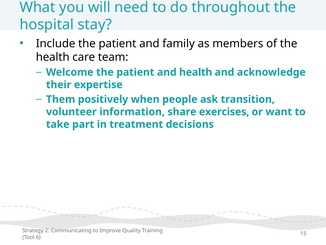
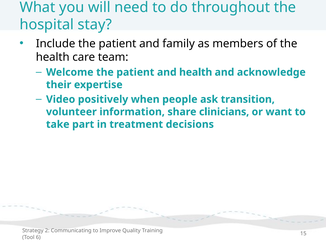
Them: Them -> Video
exercises: exercises -> clinicians
